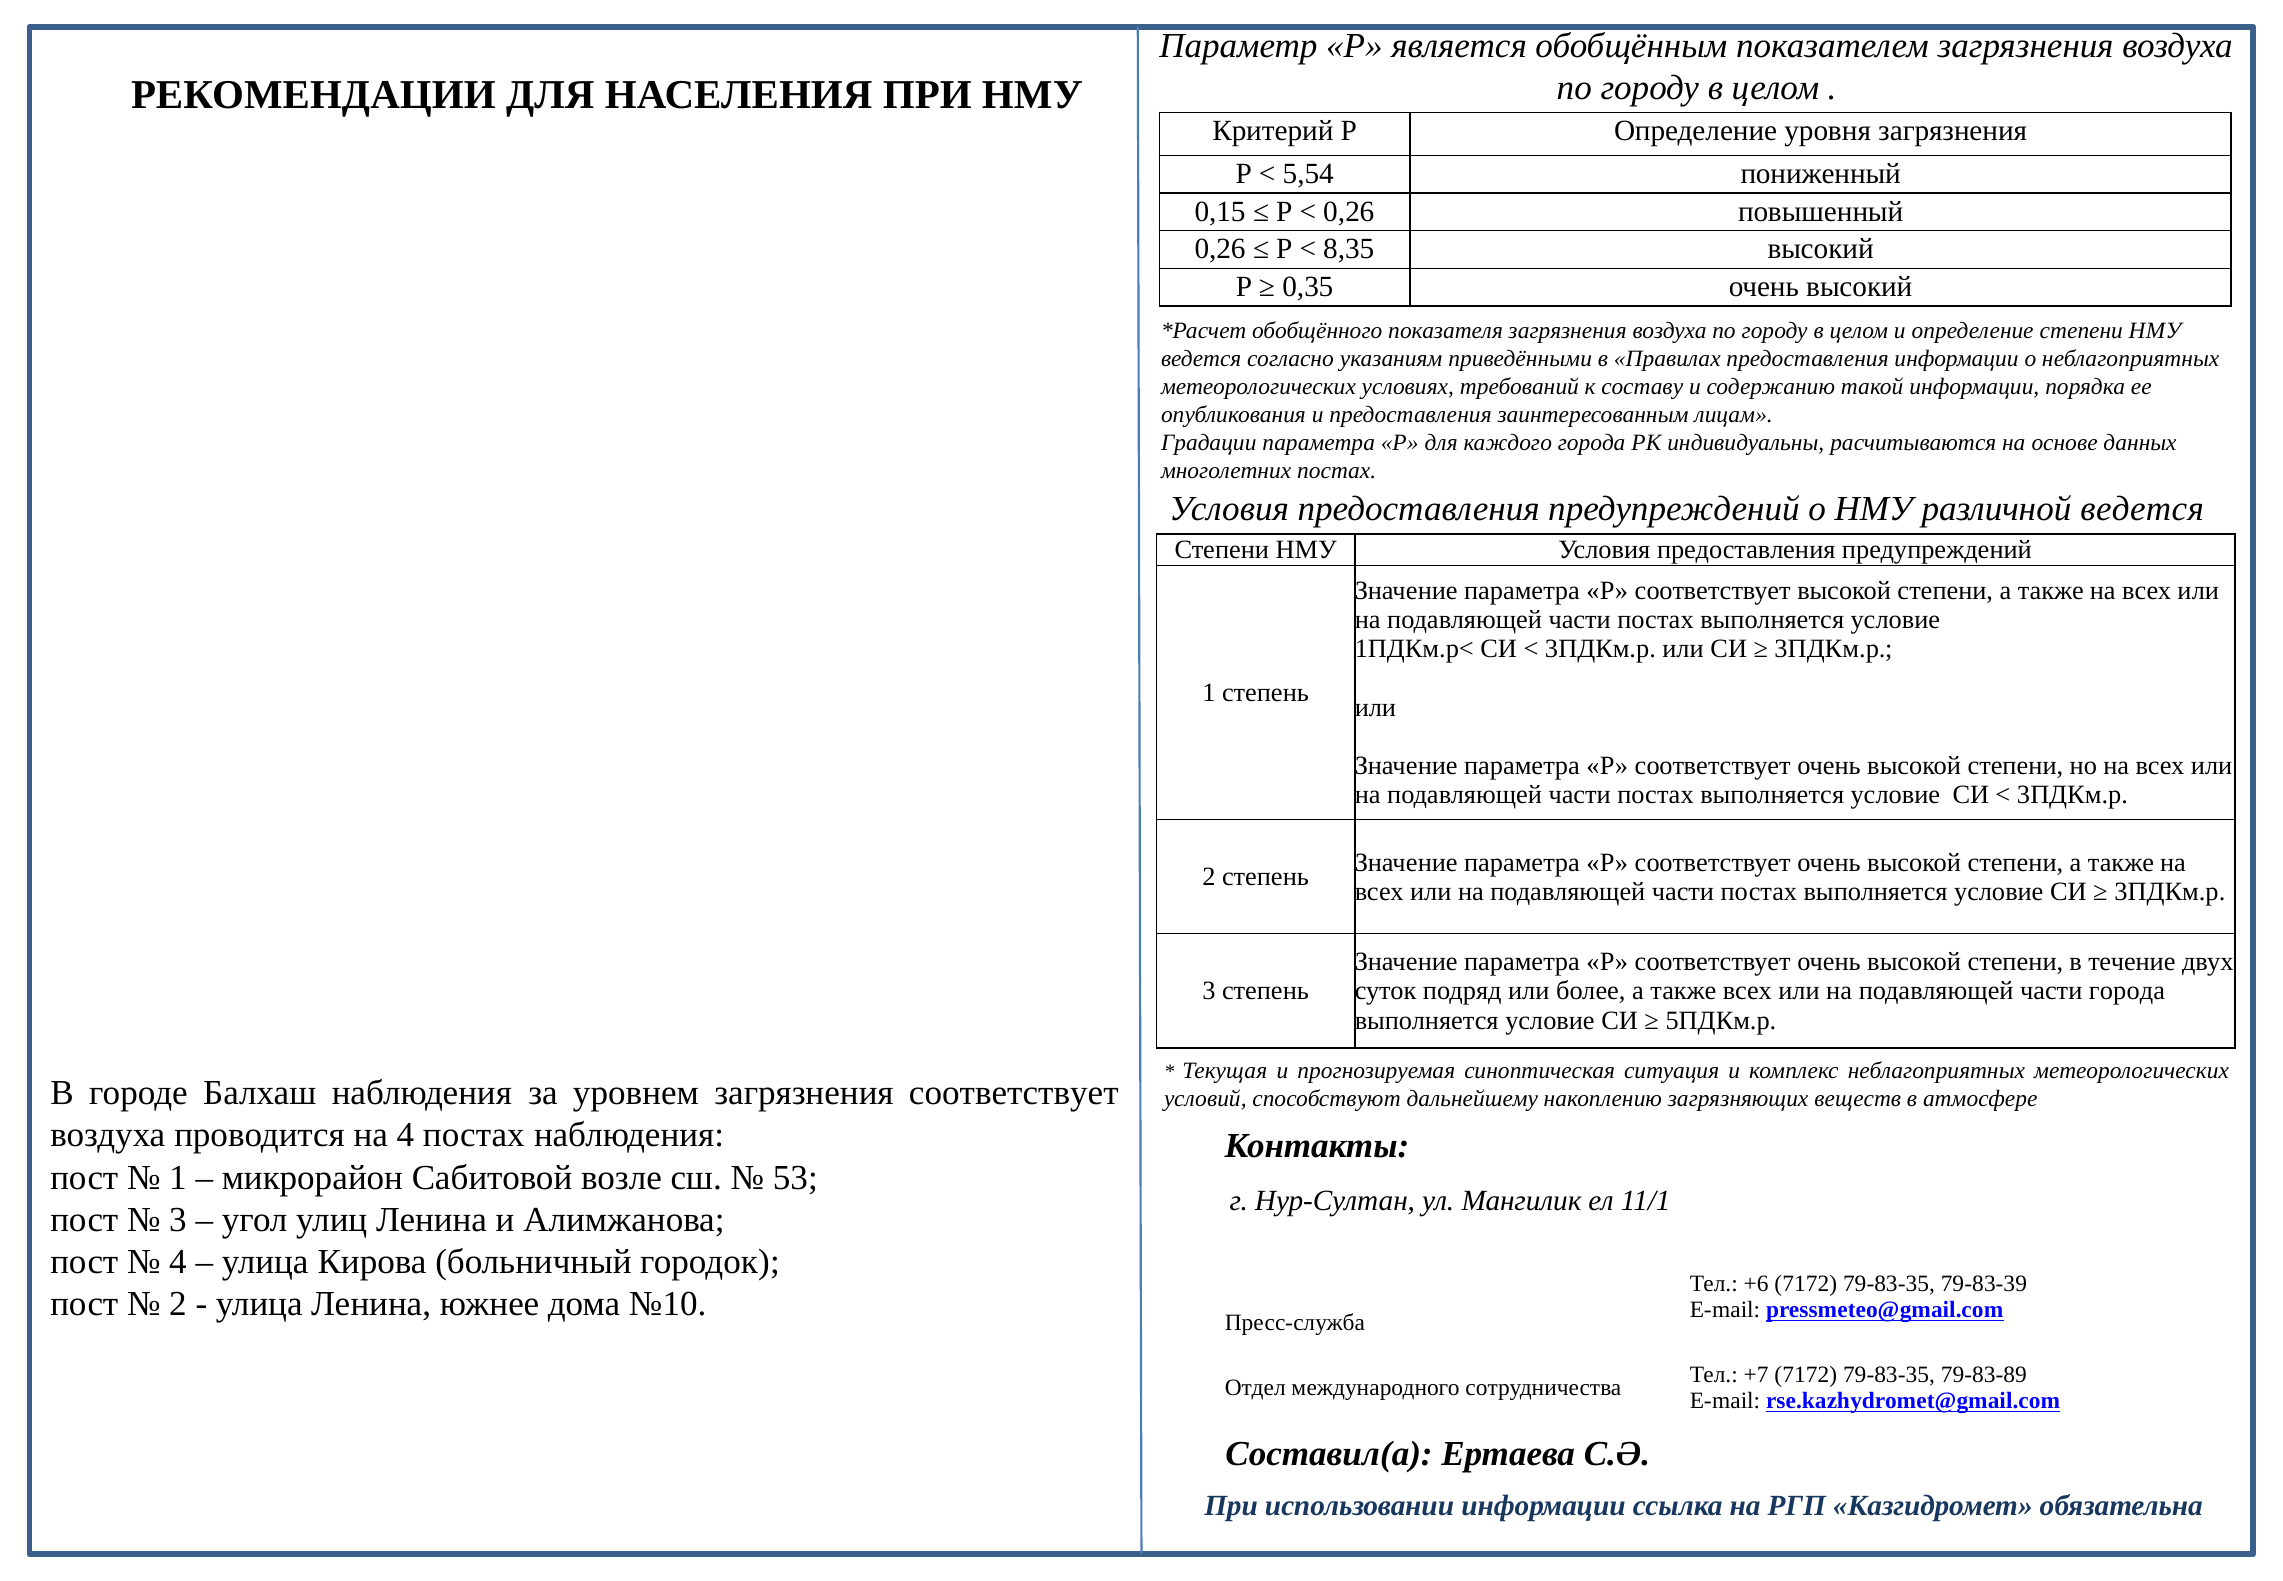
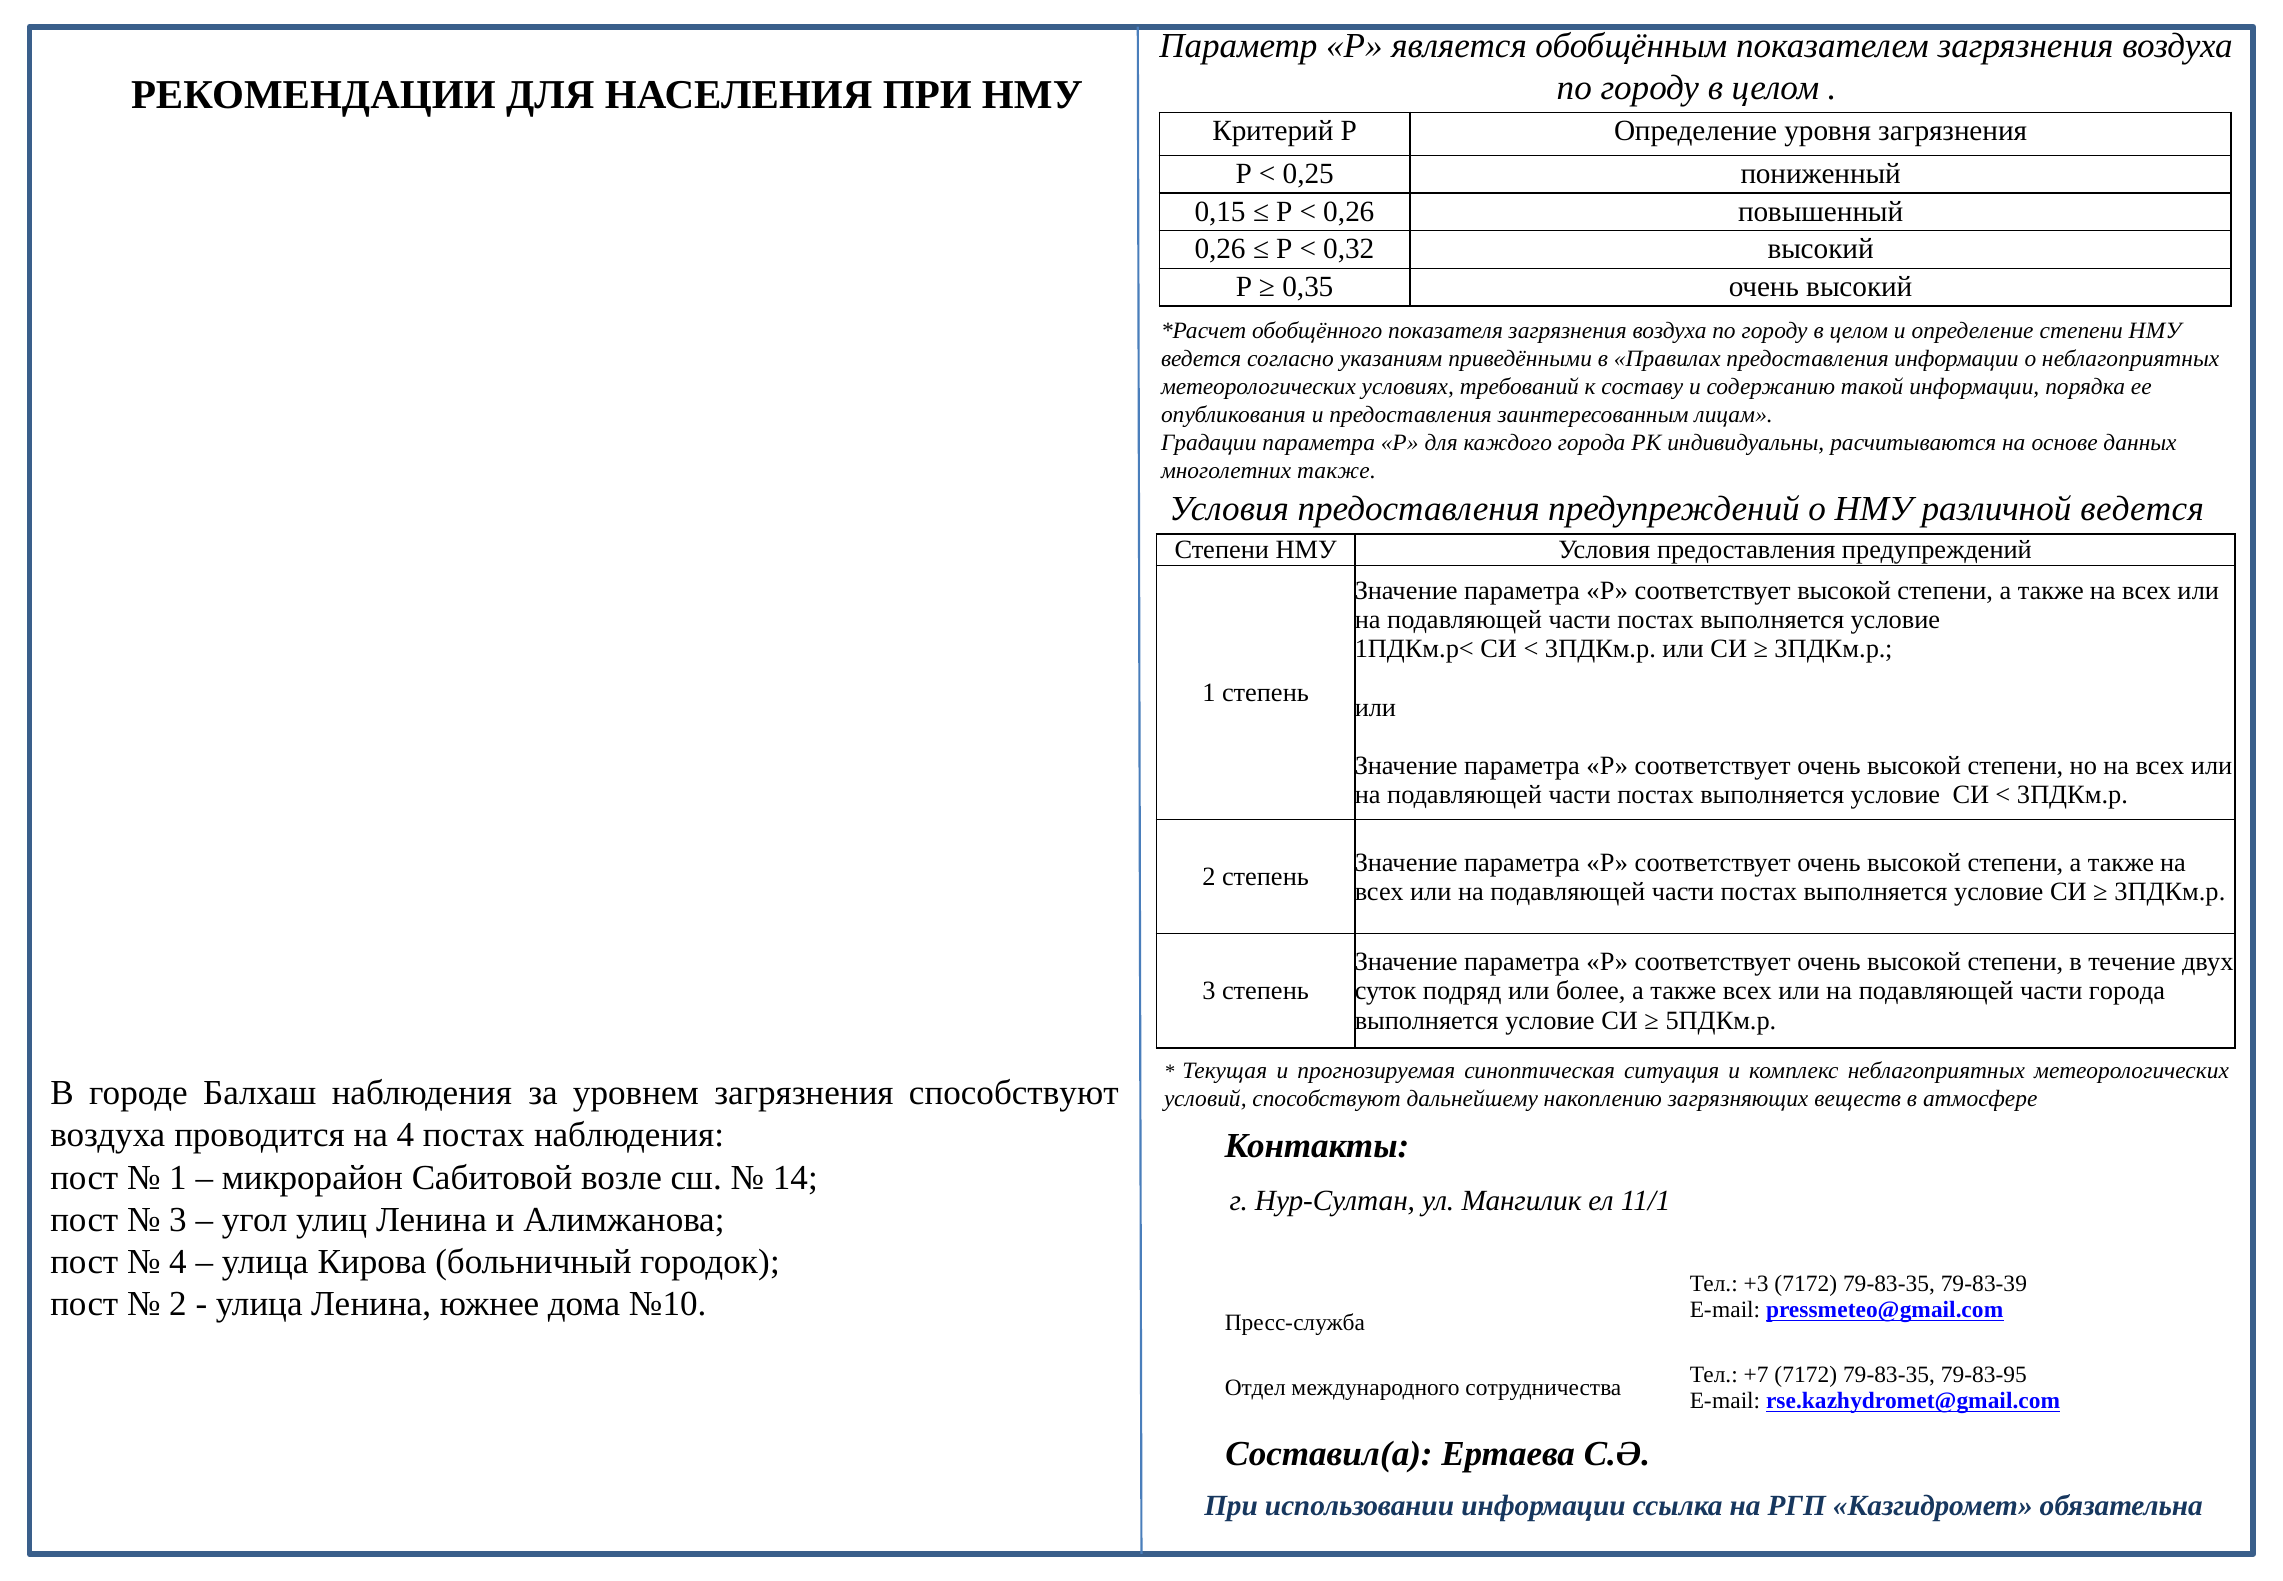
5,54: 5,54 -> 0,25
8,35: 8,35 -> 0,32
многолетних постах: постах -> также
загрязнения соответствует: соответствует -> способствуют
53: 53 -> 14
+6: +6 -> +3
79-83-89: 79-83-89 -> 79-83-95
